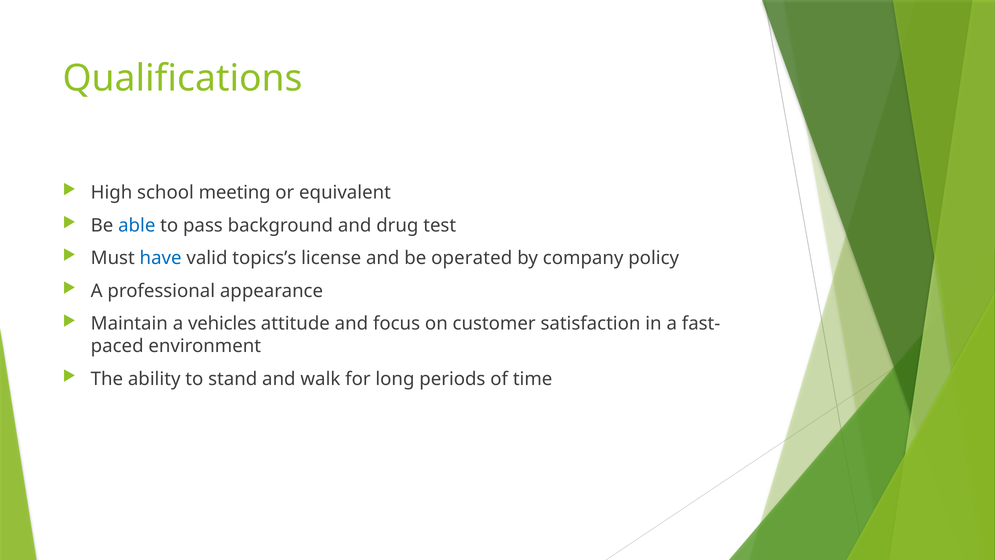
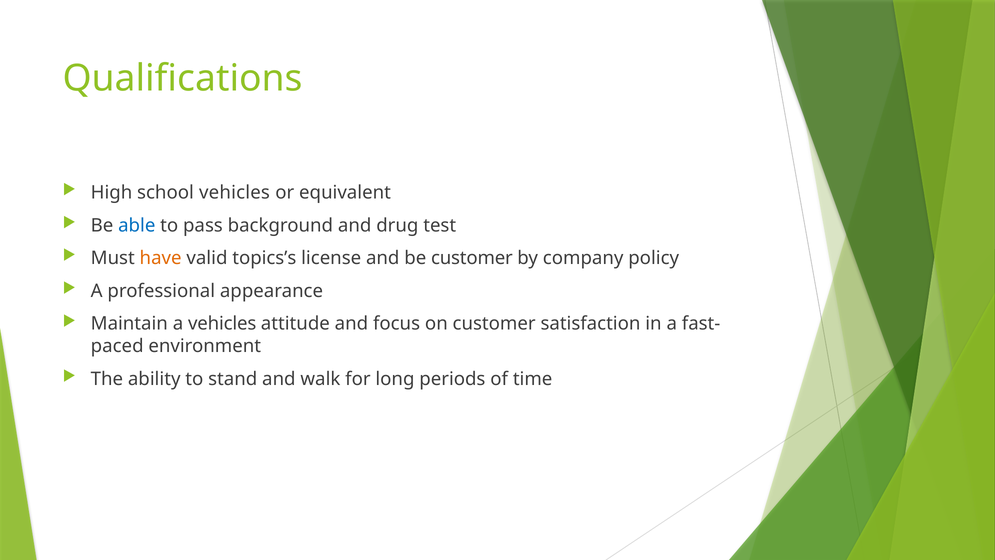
school meeting: meeting -> vehicles
have colour: blue -> orange
be operated: operated -> customer
